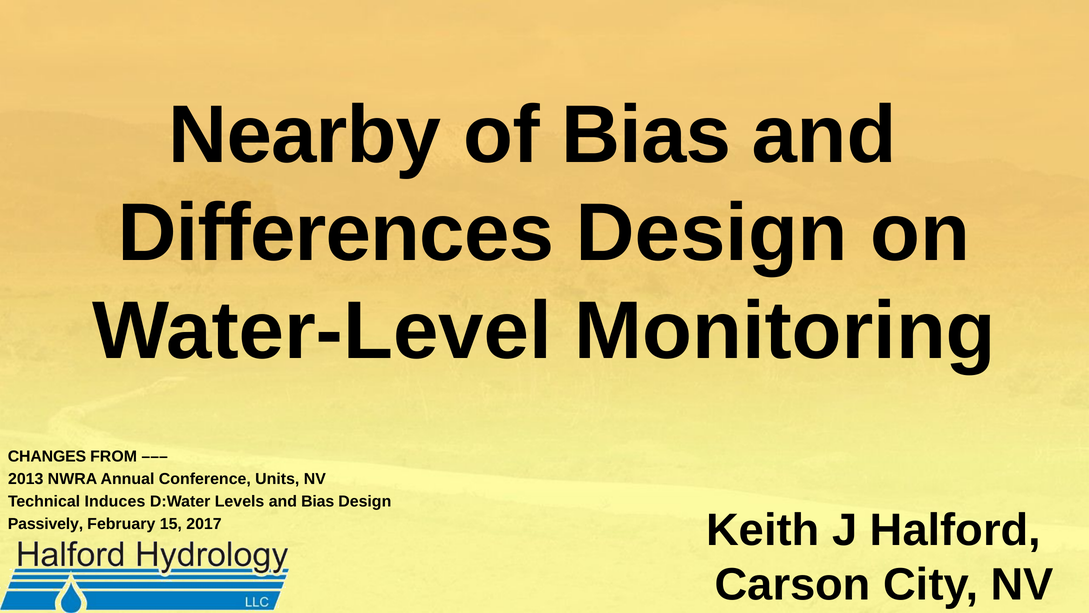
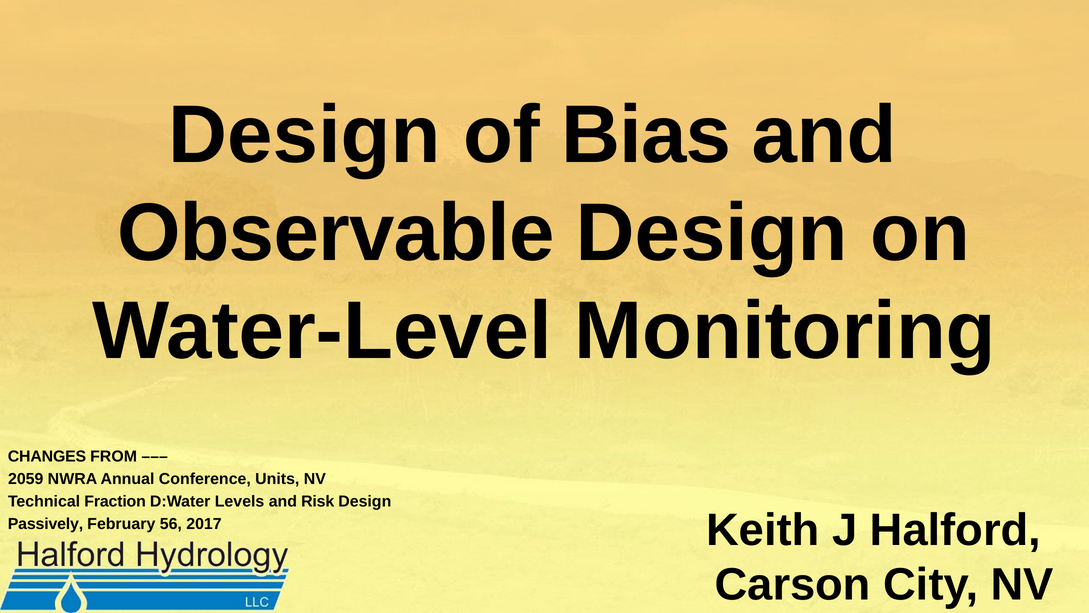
Nearby at (305, 135): Nearby -> Design
Differences: Differences -> Observable
2013: 2013 -> 2059
Induces: Induces -> Fraction
and Bias: Bias -> Risk
15: 15 -> 56
